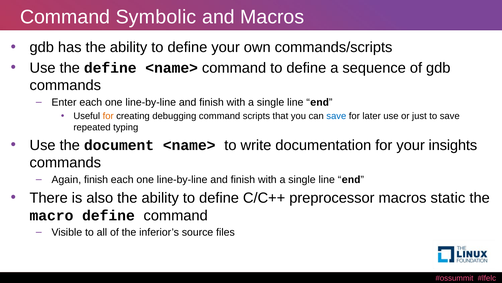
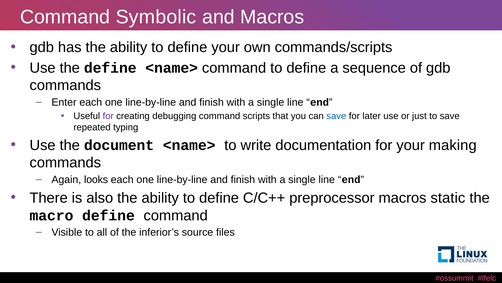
for at (108, 116) colour: orange -> purple
insights: insights -> making
Again finish: finish -> looks
